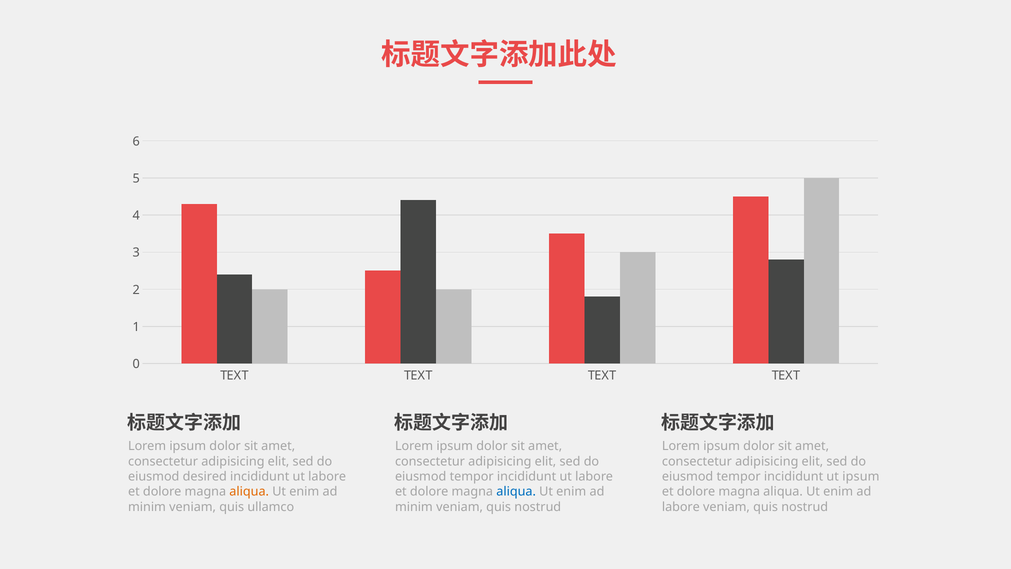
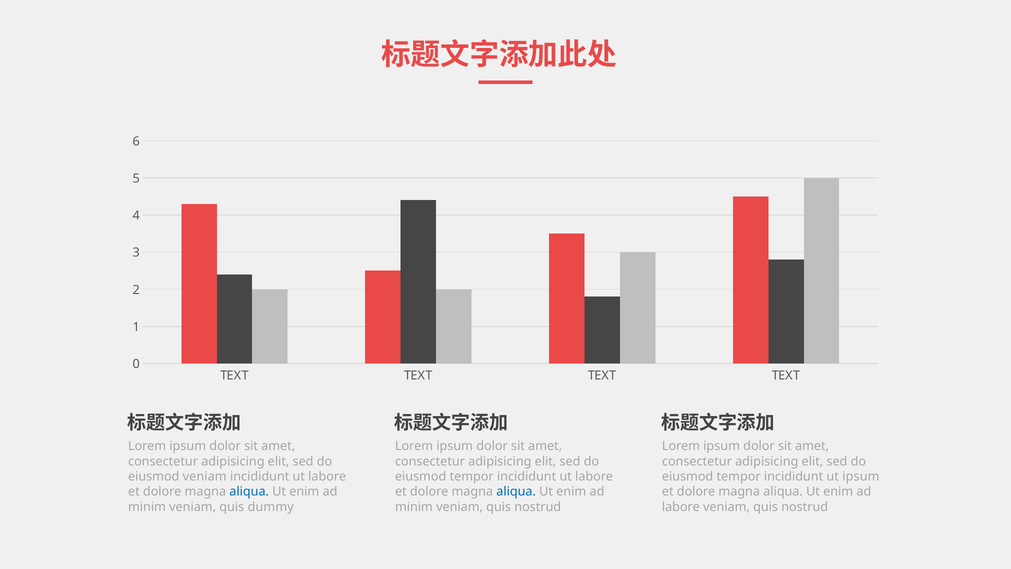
eiusmod desired: desired -> veniam
aliqua at (249, 491) colour: orange -> blue
ullamco: ullamco -> dummy
